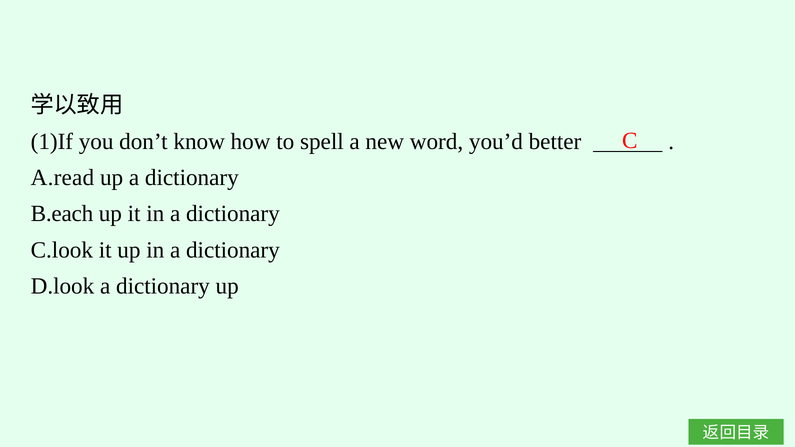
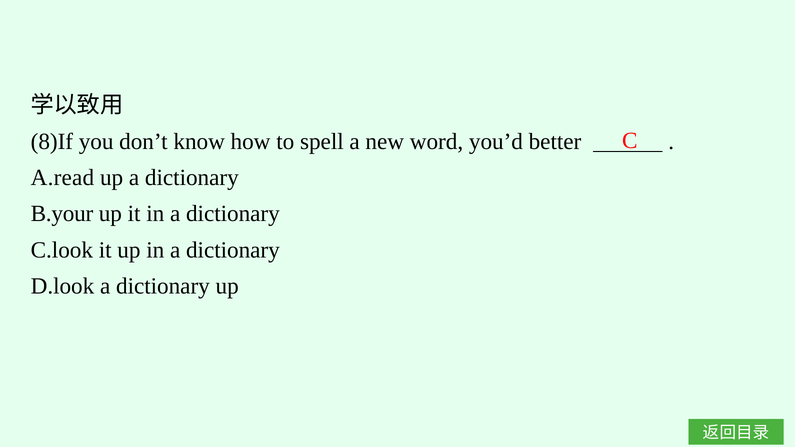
1)If: 1)If -> 8)If
B.each: B.each -> B.your
